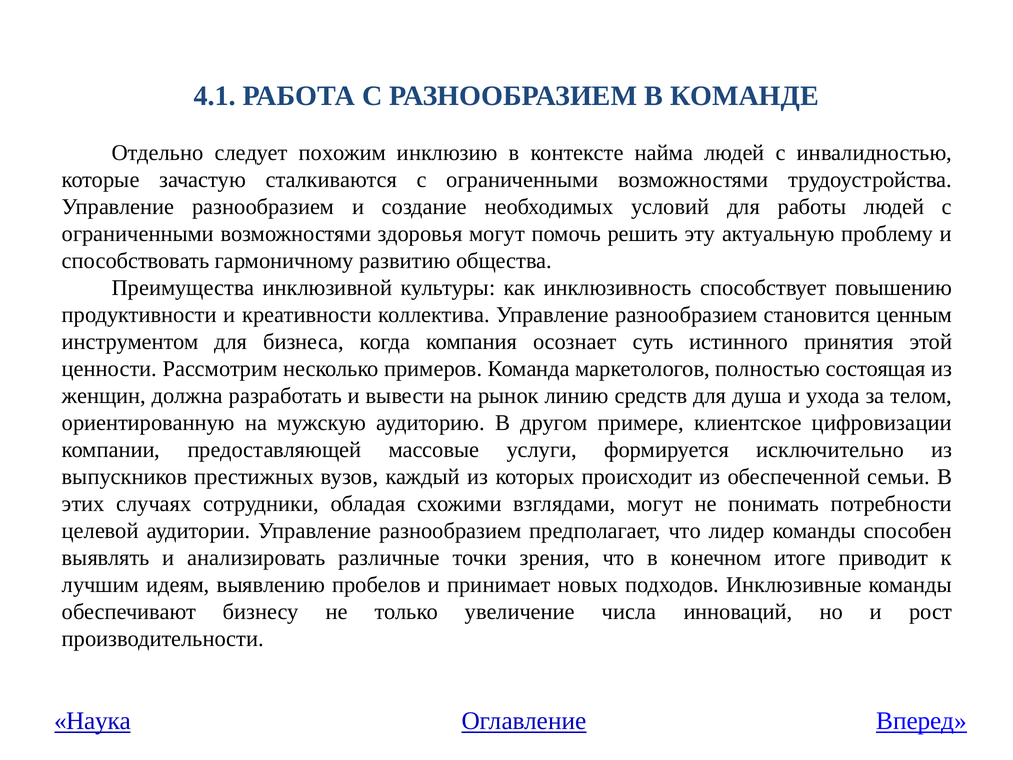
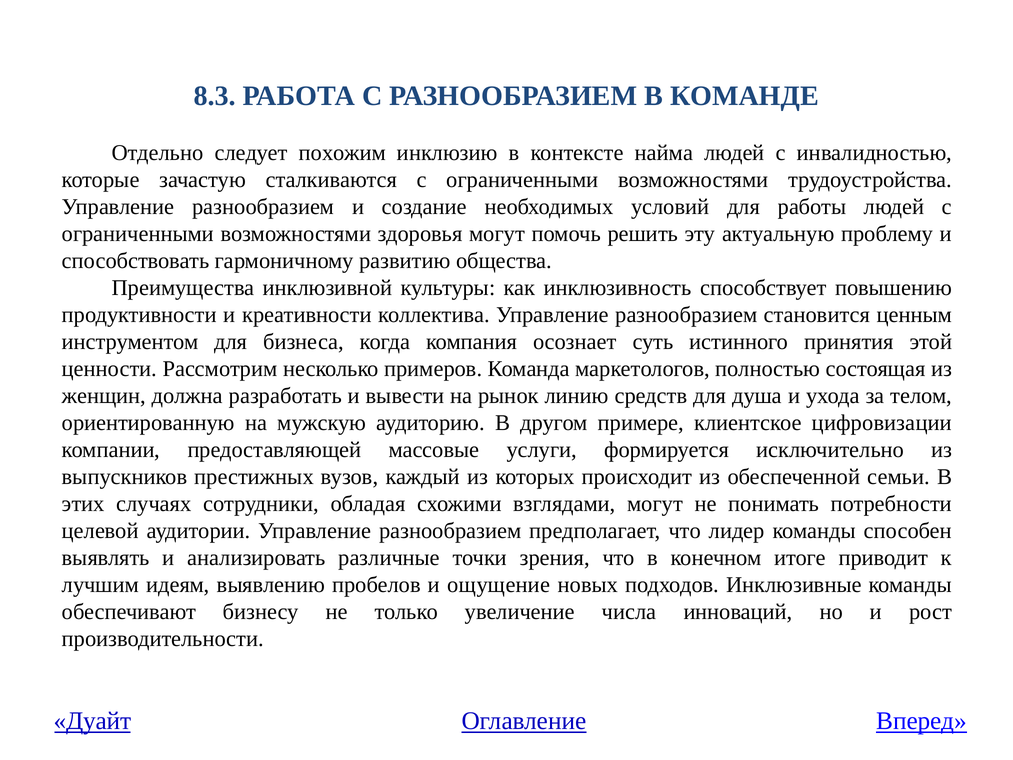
4.1: 4.1 -> 8.3
принимает: принимает -> ощущение
Наука: Наука -> Дуайт
